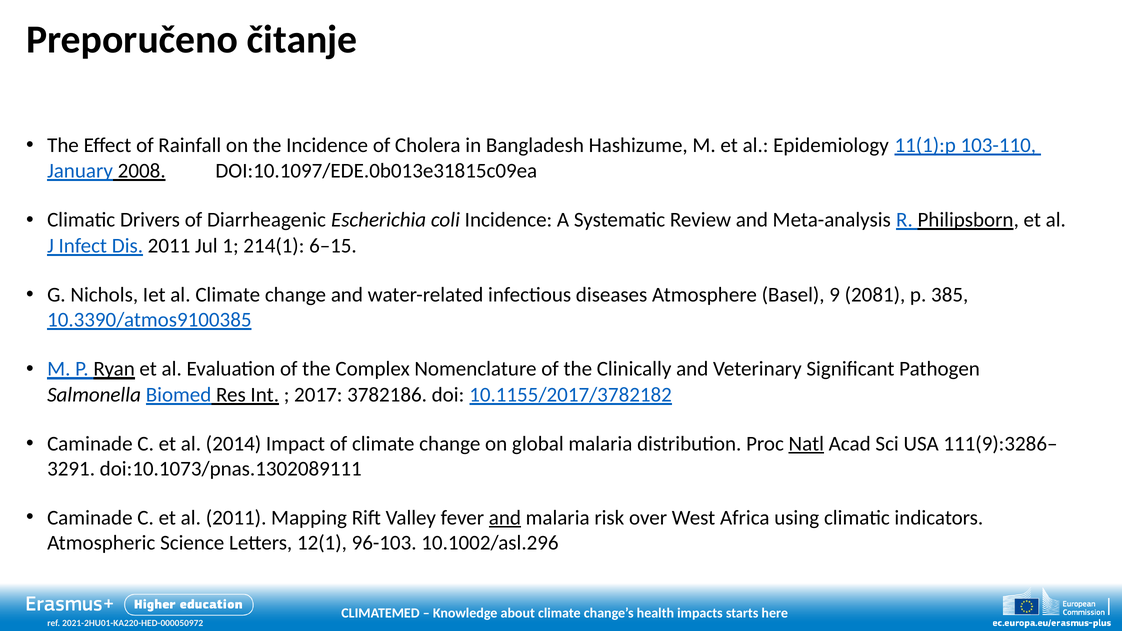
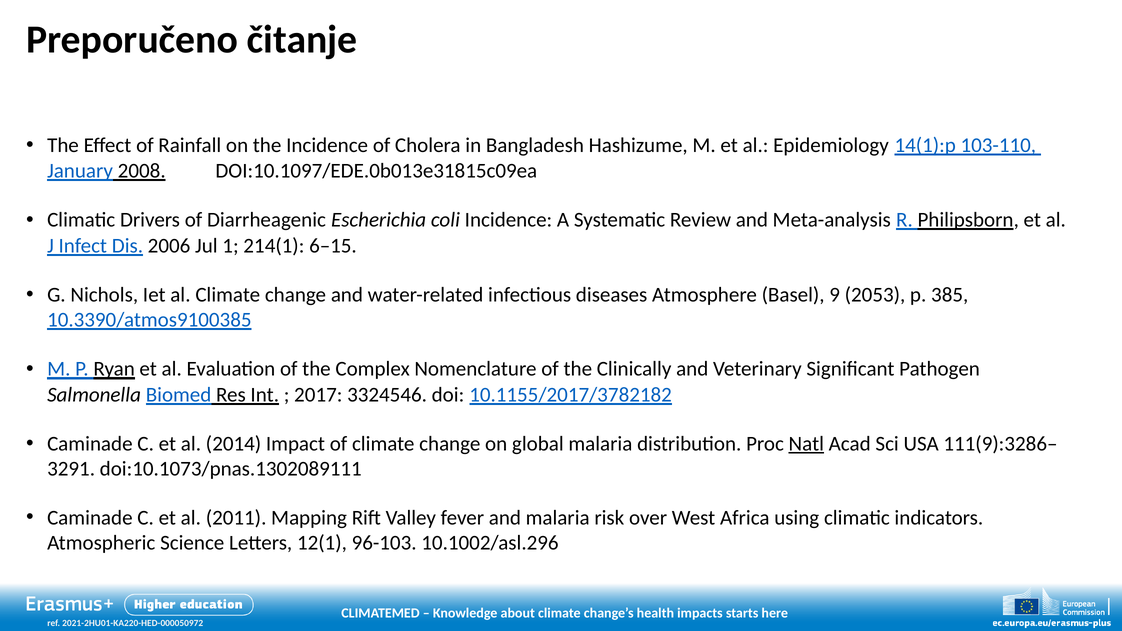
11(1):p: 11(1):p -> 14(1):p
Dis 2011: 2011 -> 2006
2081: 2081 -> 2053
3782186: 3782186 -> 3324546
and at (505, 518) underline: present -> none
